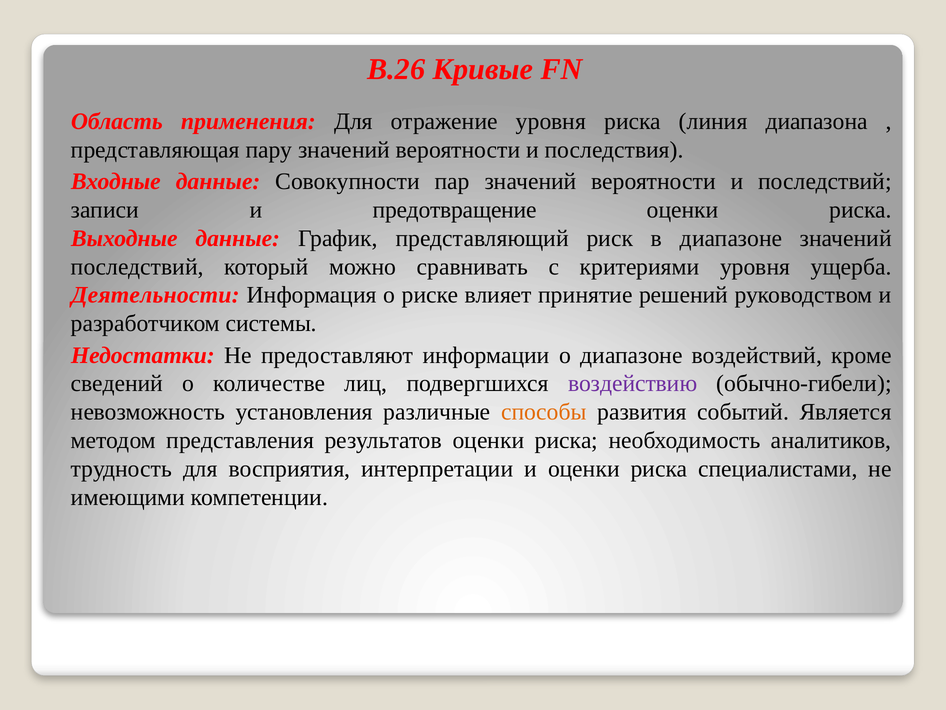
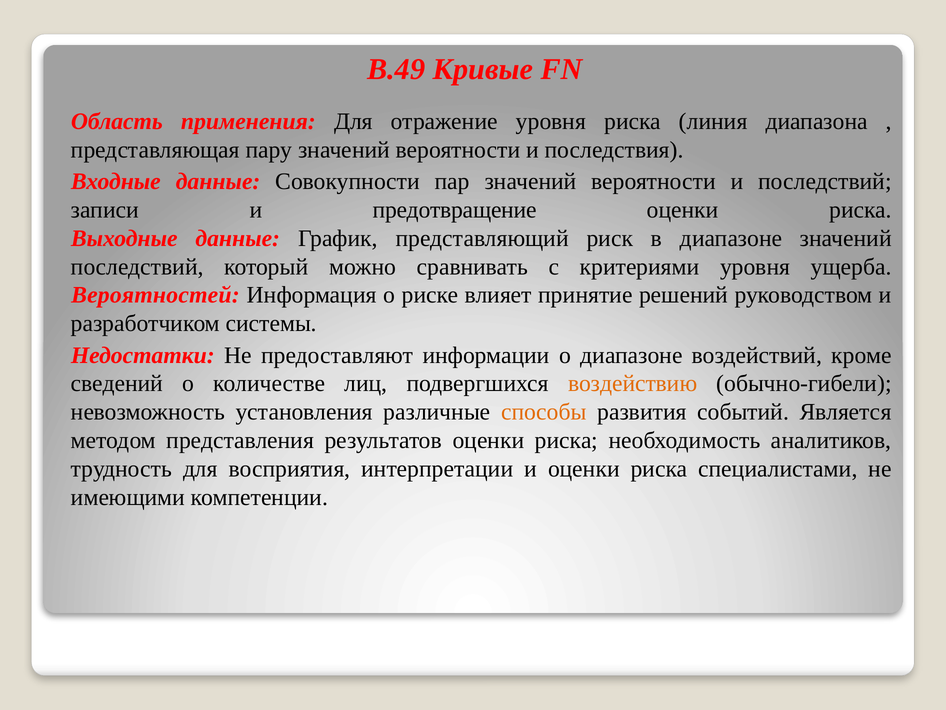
B.26: B.26 -> B.49
Деятельности: Деятельности -> Вероятностей
воздействию colour: purple -> orange
